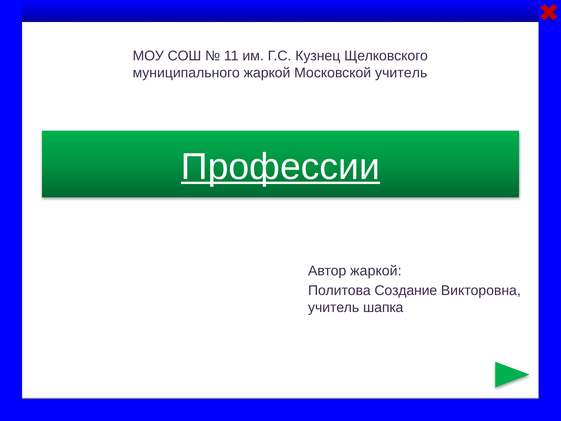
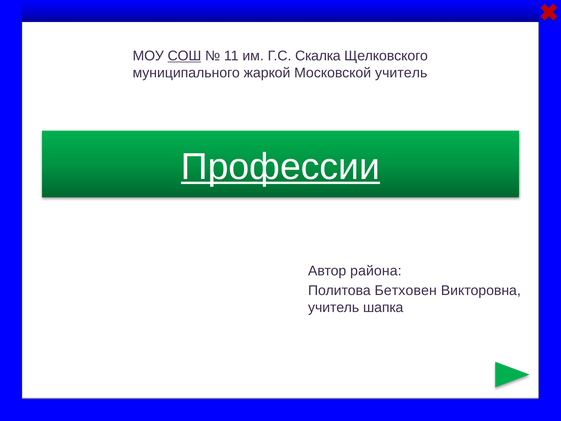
СОШ underline: none -> present
Кузнец: Кузнец -> Скалка
Автор жаркой: жаркой -> района
Создание: Создание -> Бетховен
